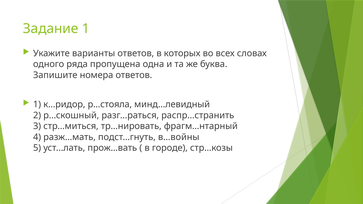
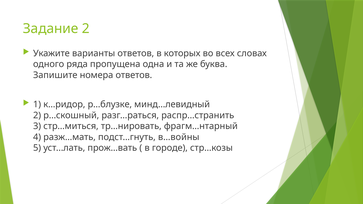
Задание 1: 1 -> 2
р…стояла: р…стояла -> р…блузке
